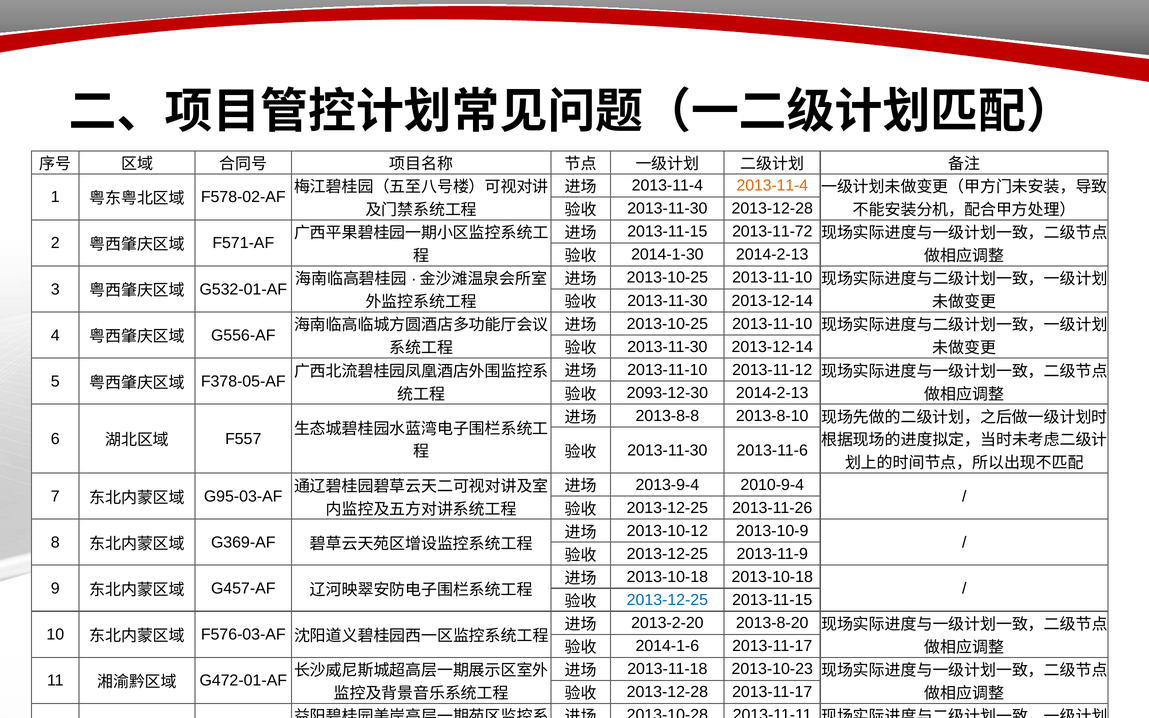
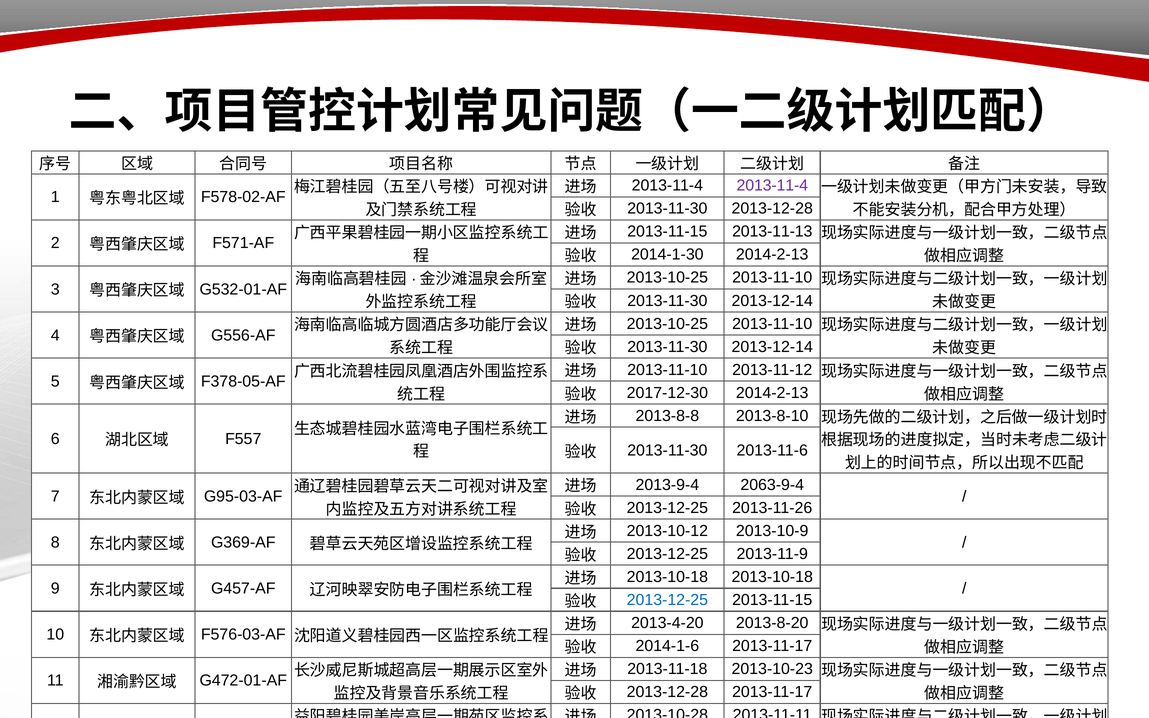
2013-11-4 at (772, 186) colour: orange -> purple
2013-11-72: 2013-11-72 -> 2013-11-13
2093-12-30: 2093-12-30 -> 2017-12-30
2010-9-4: 2010-9-4 -> 2063-9-4
2013-2-20: 2013-2-20 -> 2013-4-20
